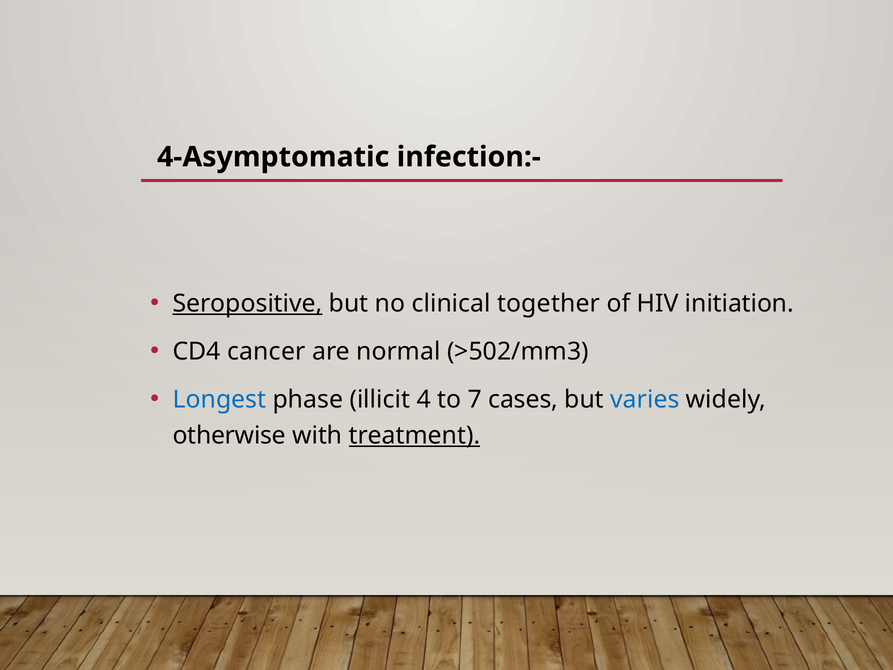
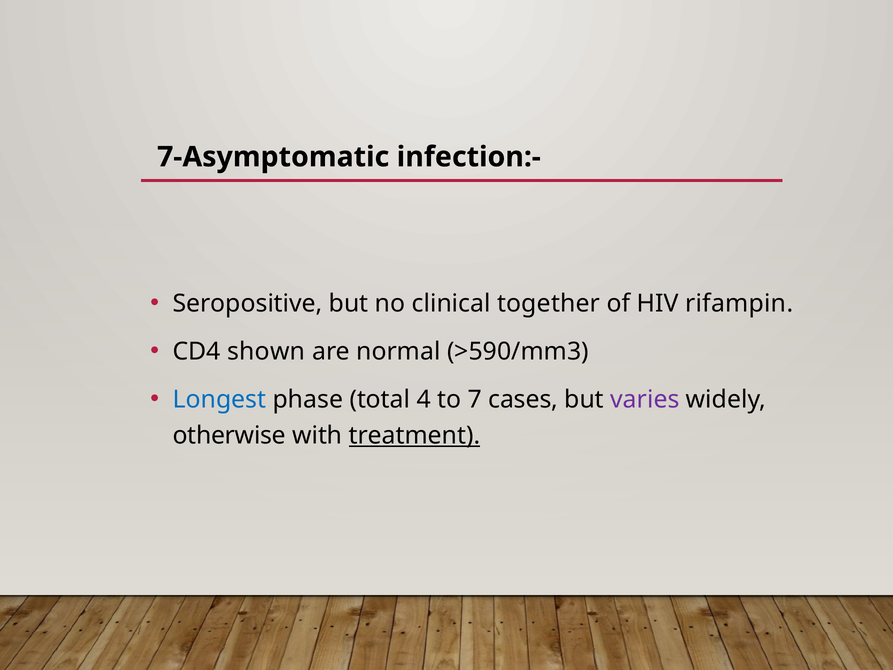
4-Asymptomatic: 4-Asymptomatic -> 7-Asymptomatic
Seropositive underline: present -> none
initiation: initiation -> rifampin
cancer: cancer -> shown
>502/mm3: >502/mm3 -> >590/mm3
illicit: illicit -> total
varies colour: blue -> purple
